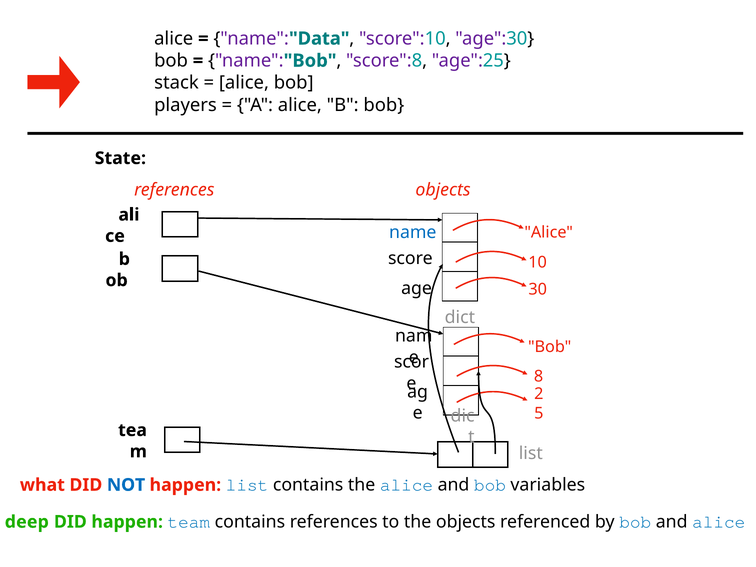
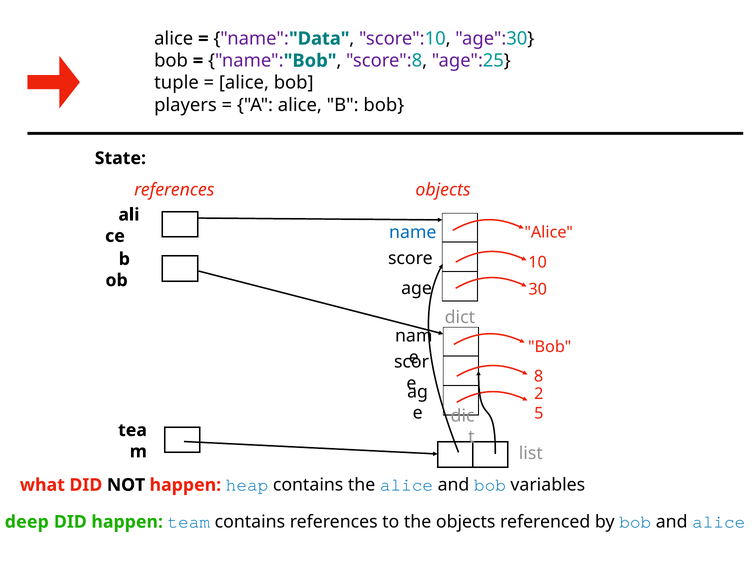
stack: stack -> tuple
NOT colour: blue -> black
happen list: list -> heap
